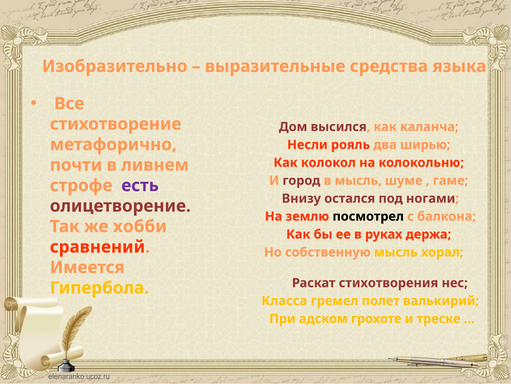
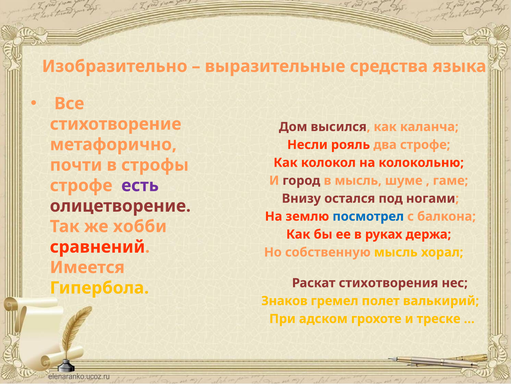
два ширью: ширью -> строфе
ливнем: ливнем -> строфы
посмотрел colour: black -> blue
Класса: Класса -> Знаков
